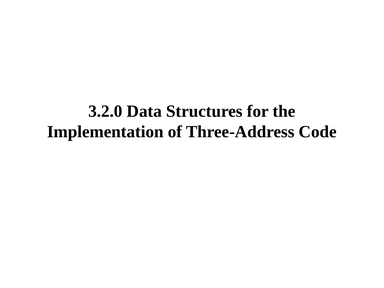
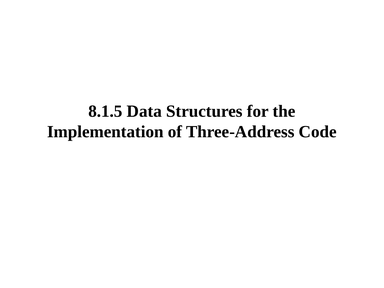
3.2.0: 3.2.0 -> 8.1.5
